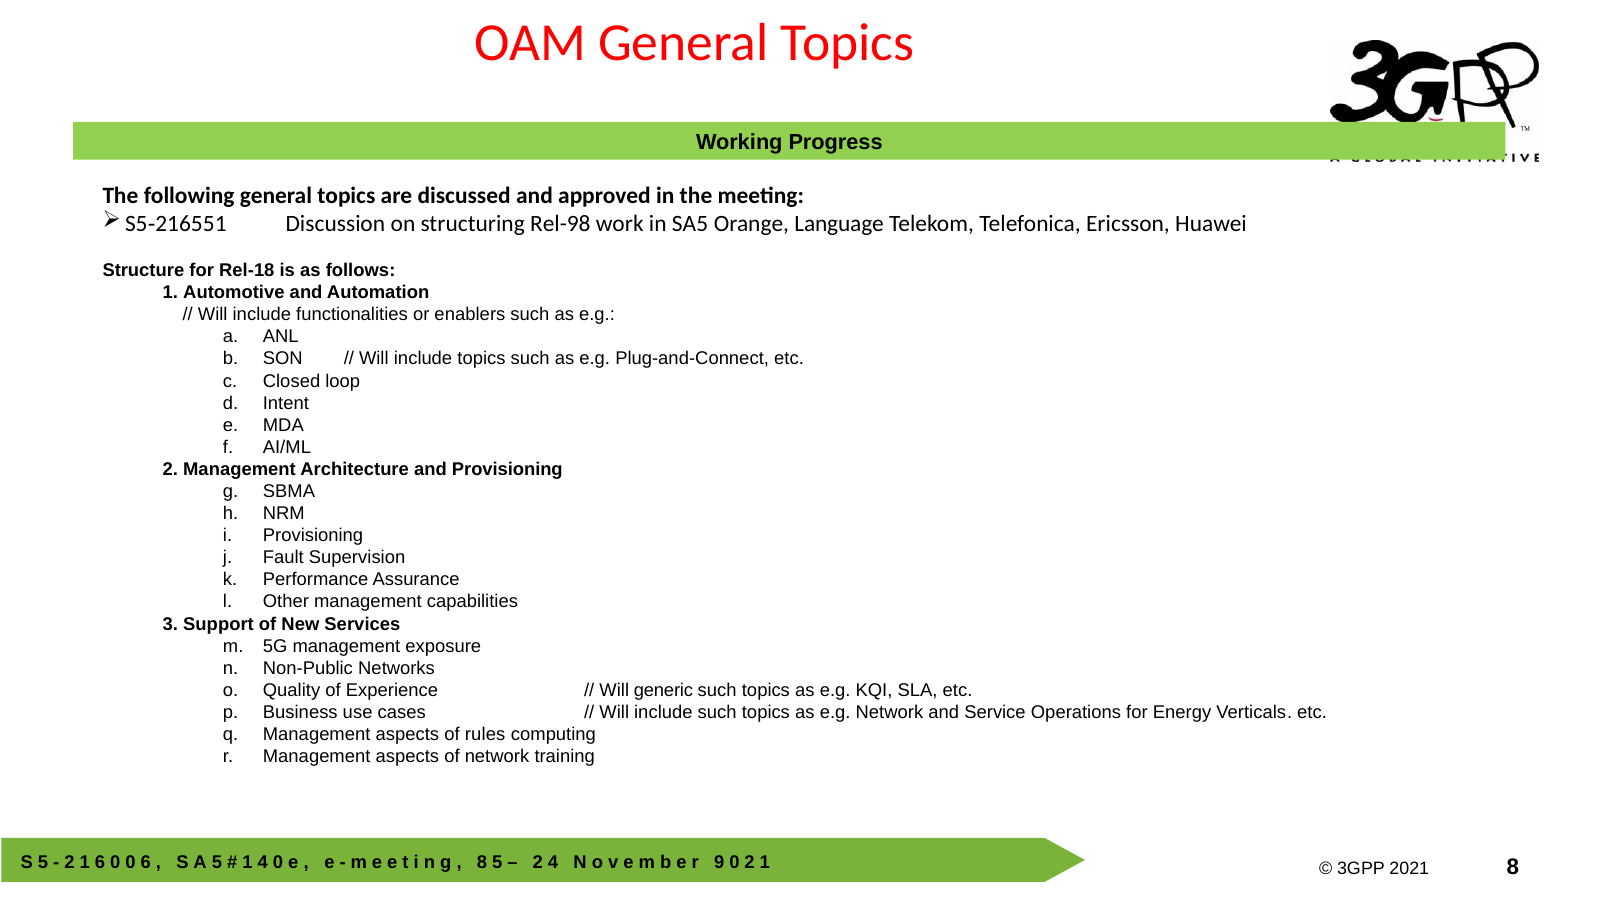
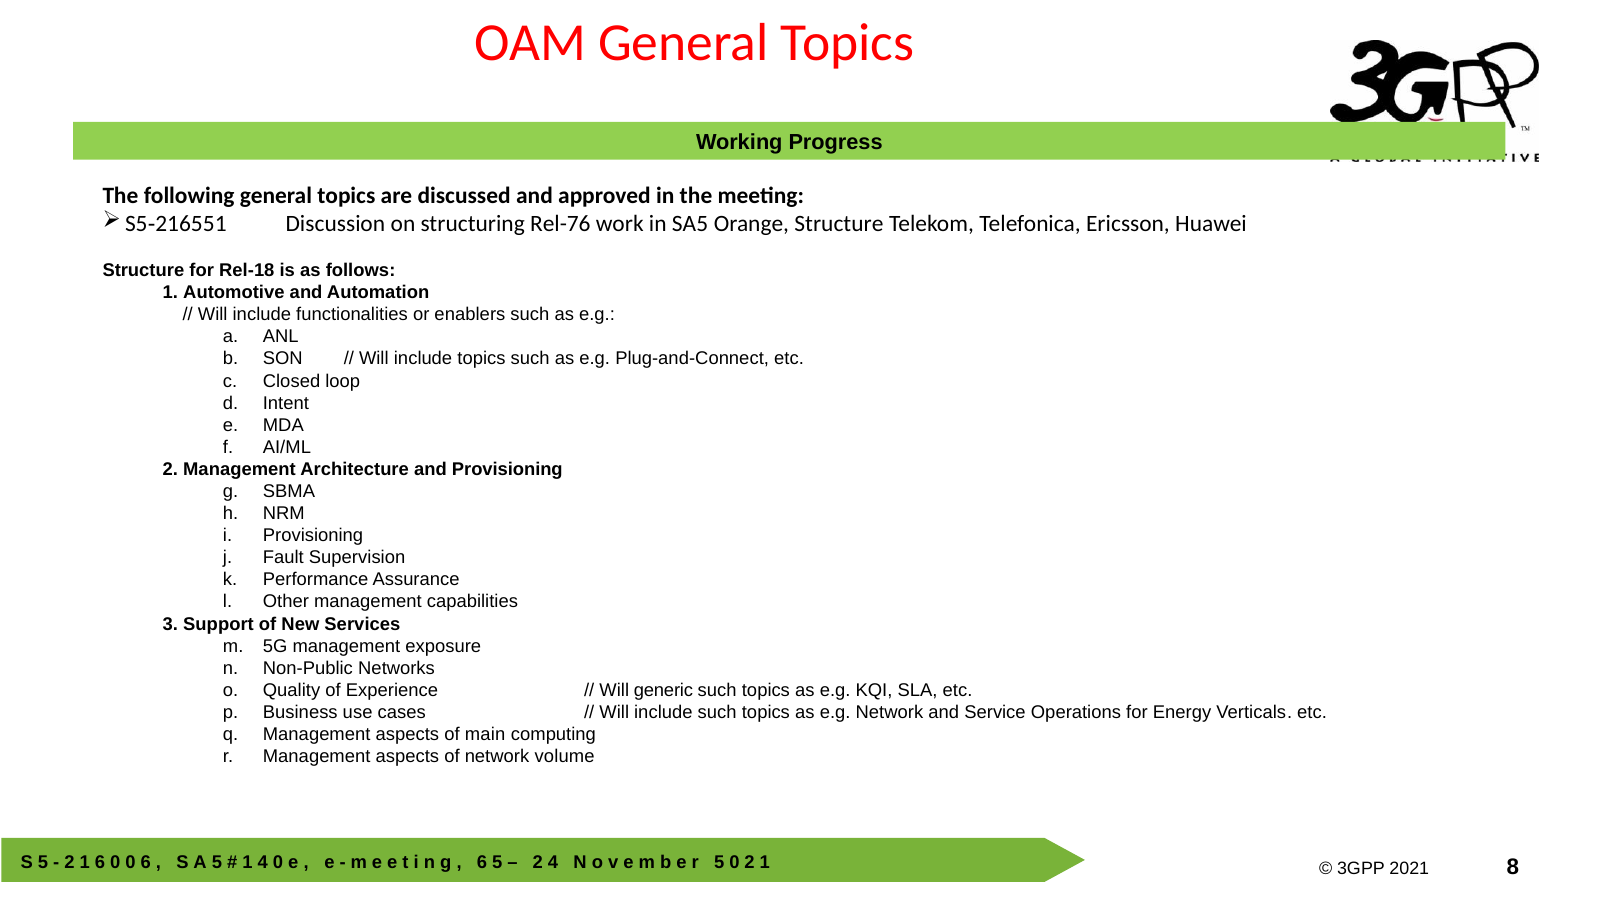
Rel-98: Rel-98 -> Rel-76
Orange Language: Language -> Structure
rules: rules -> main
training: training -> volume
8 at (482, 863): 8 -> 6
9 at (719, 863): 9 -> 5
